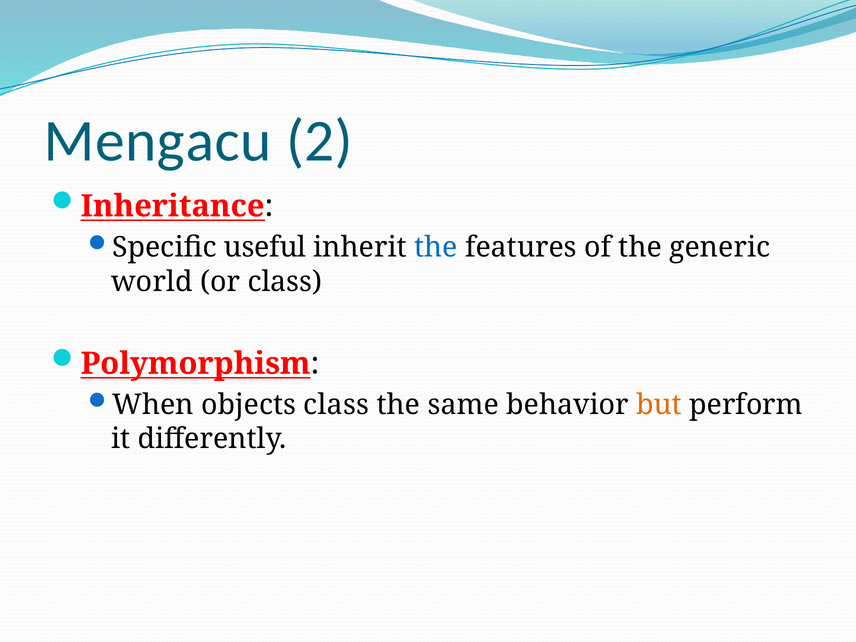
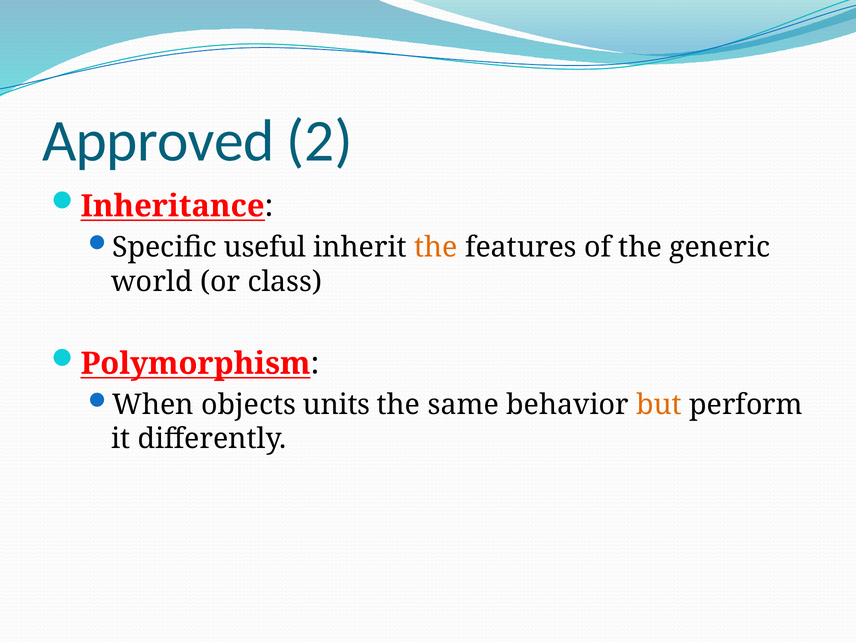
Mengacu: Mengacu -> Approved
the at (436, 247) colour: blue -> orange
objects class: class -> units
